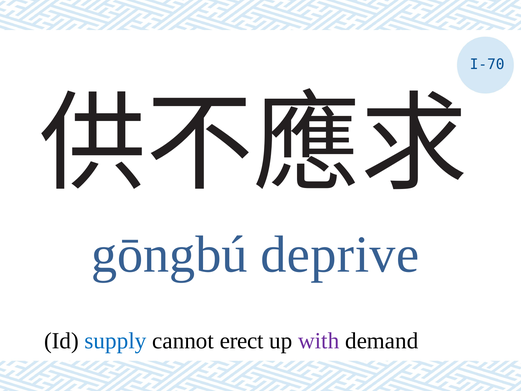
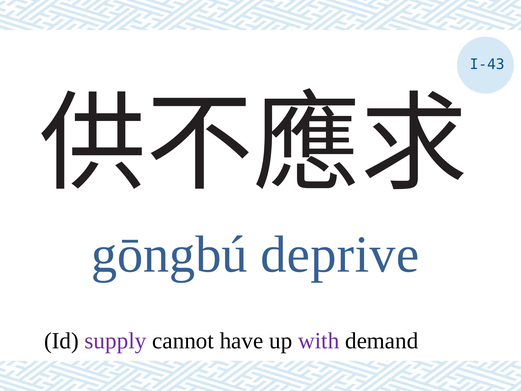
I-70: I-70 -> I-43
supply colour: blue -> purple
erect: erect -> have
